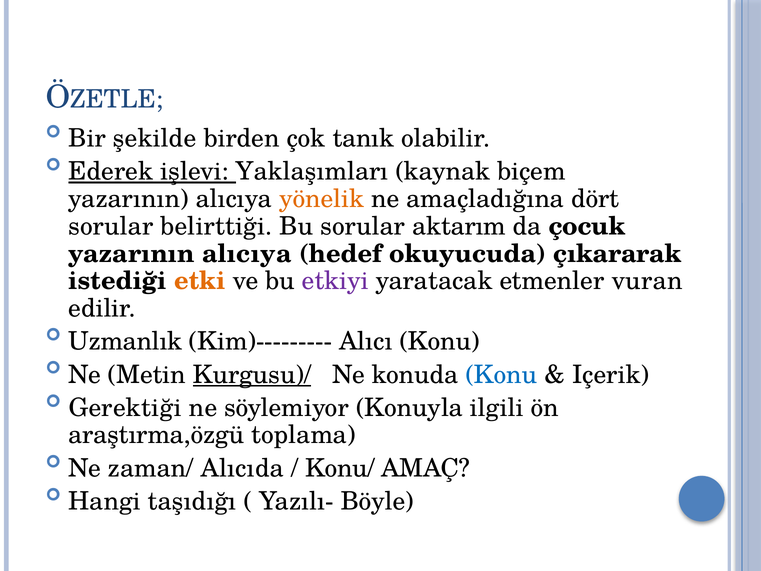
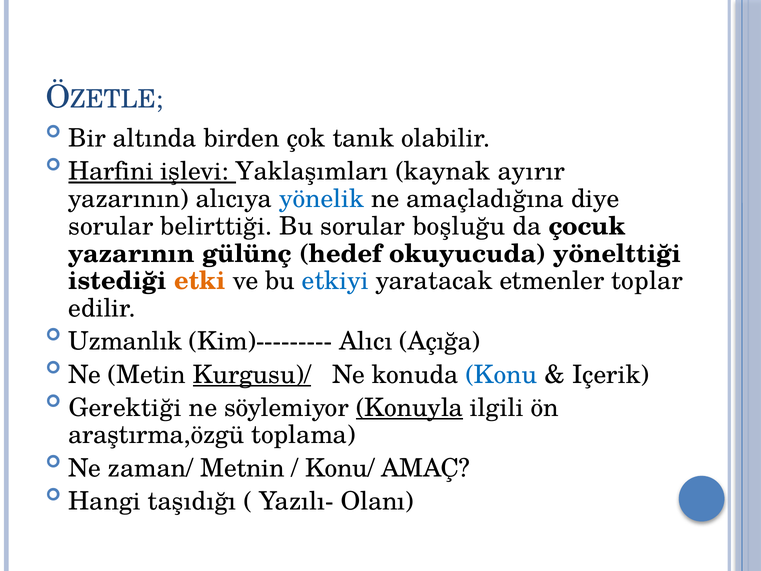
şekilde: şekilde -> altında
Ederek: Ederek -> Harfini
biçem: biçem -> ayırır
yönelik colour: orange -> blue
dört: dört -> diye
aktarım: aktarım -> boşluğu
alıcıya at (247, 254): alıcıya -> gülünç
çıkararak: çıkararak -> yönelttiği
etkiyi colour: purple -> blue
vuran: vuran -> toplar
Alıcı Konu: Konu -> Açığa
Konuyla underline: none -> present
Alıcıda: Alıcıda -> Metnin
Böyle: Böyle -> Olanı
